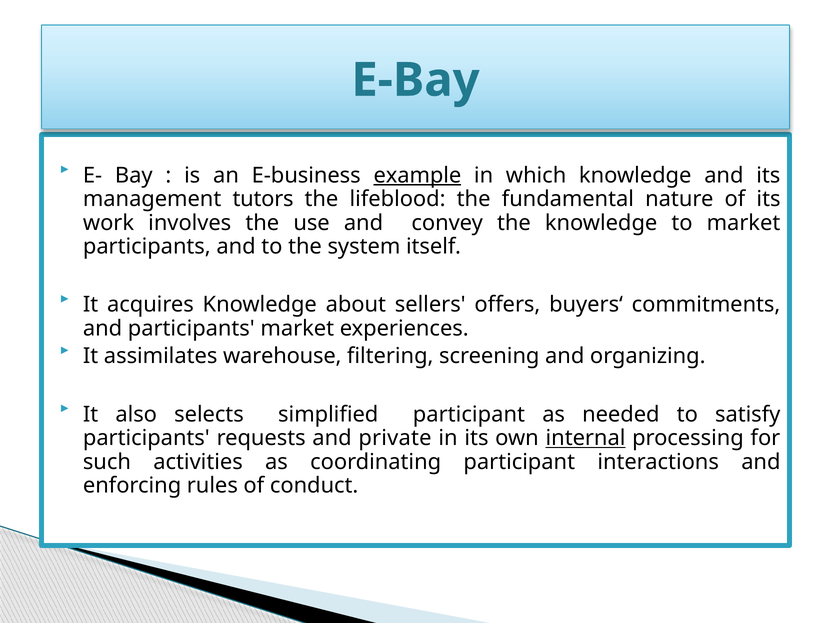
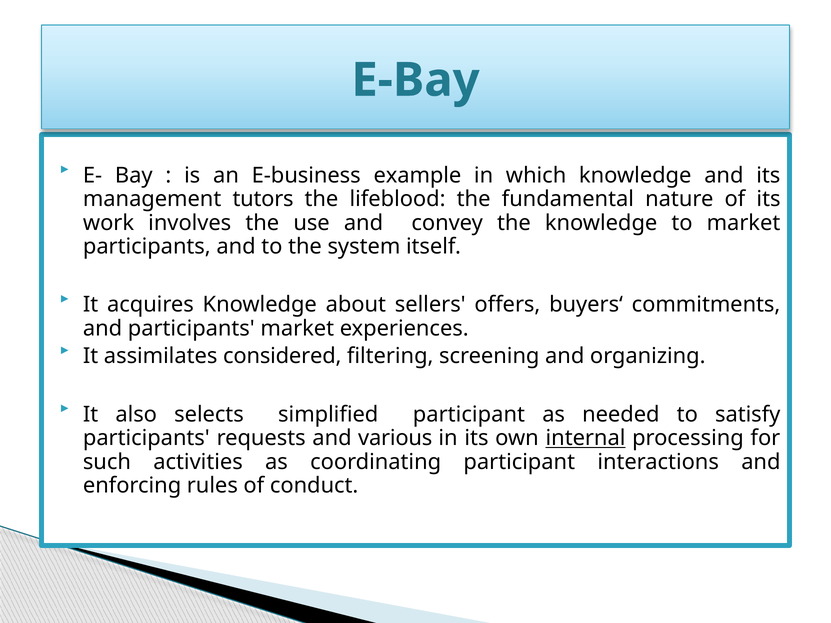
example underline: present -> none
warehouse: warehouse -> considered
private: private -> various
